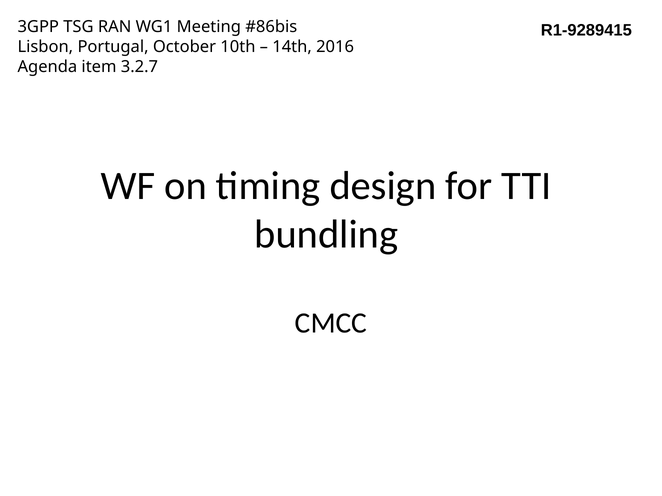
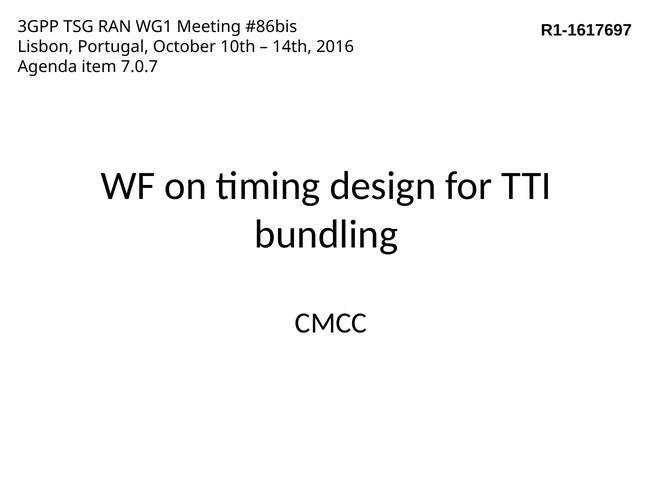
R1-9289415: R1-9289415 -> R1-1617697
3.2.7: 3.2.7 -> 7.0.7
